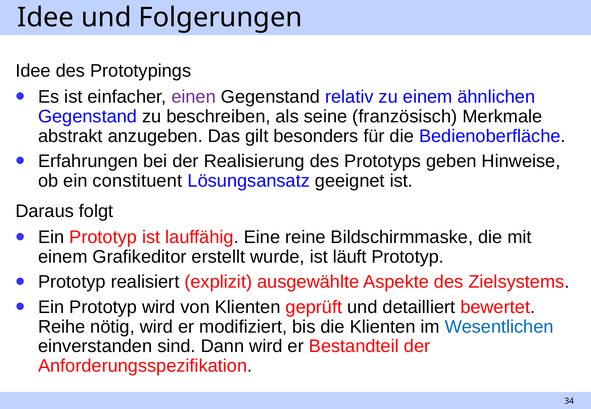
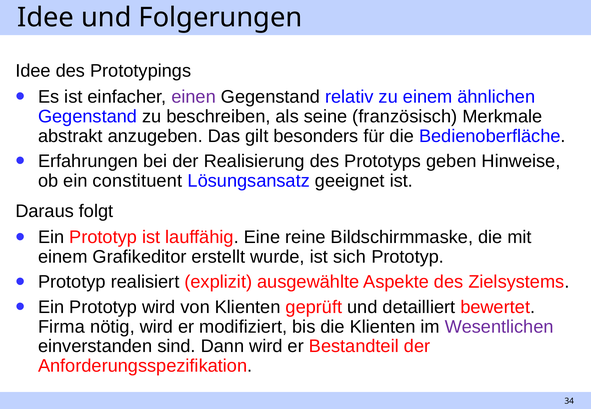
läuft: läuft -> sich
Reihe: Reihe -> Firma
Wesentlichen colour: blue -> purple
